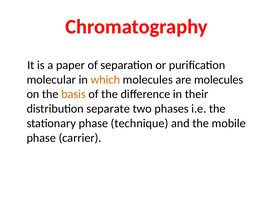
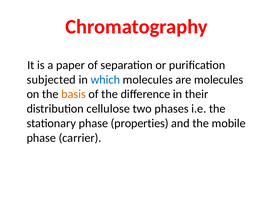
molecular: molecular -> subjected
which colour: orange -> blue
separate: separate -> cellulose
technique: technique -> properties
